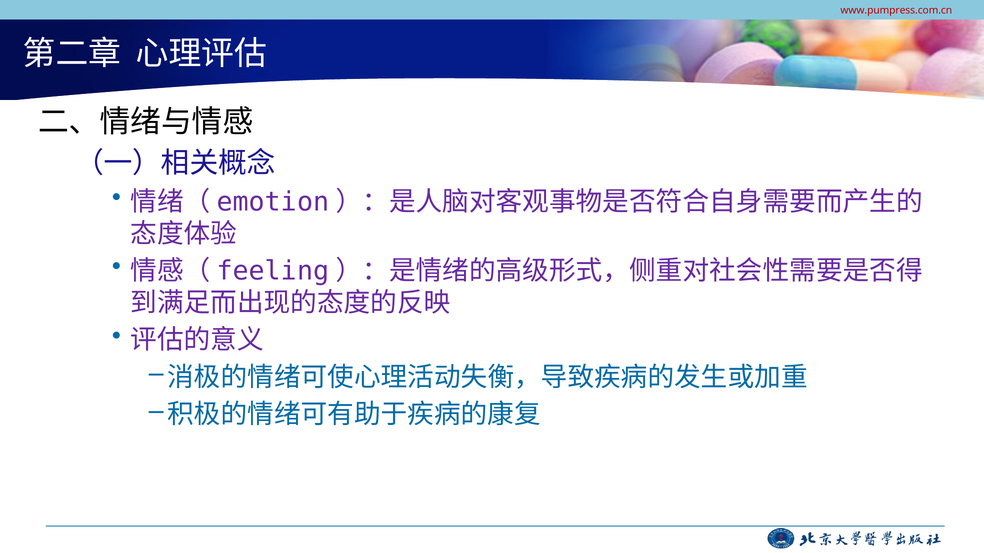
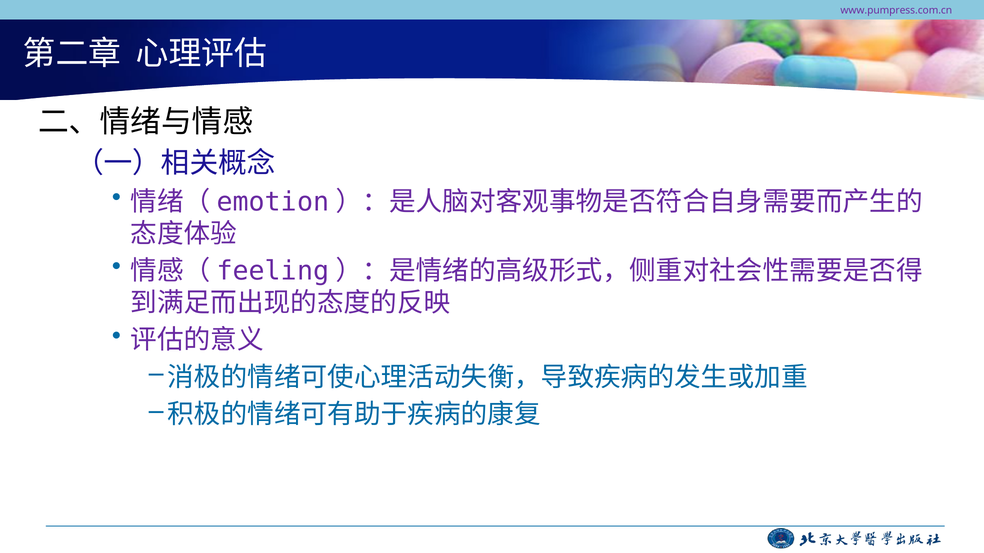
www.pumpress.com.cn colour: red -> purple
